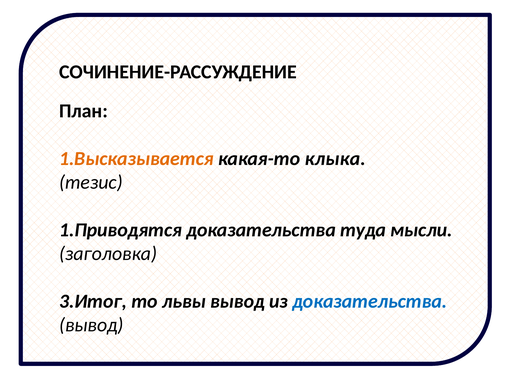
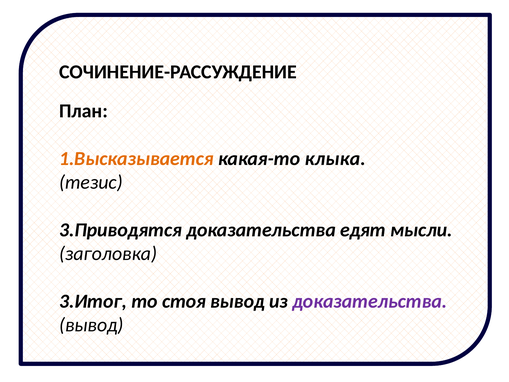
1.Приводятся: 1.Приводятся -> 3.Приводятся
туда: туда -> едят
львы: львы -> стоя
доказательства at (370, 301) colour: blue -> purple
